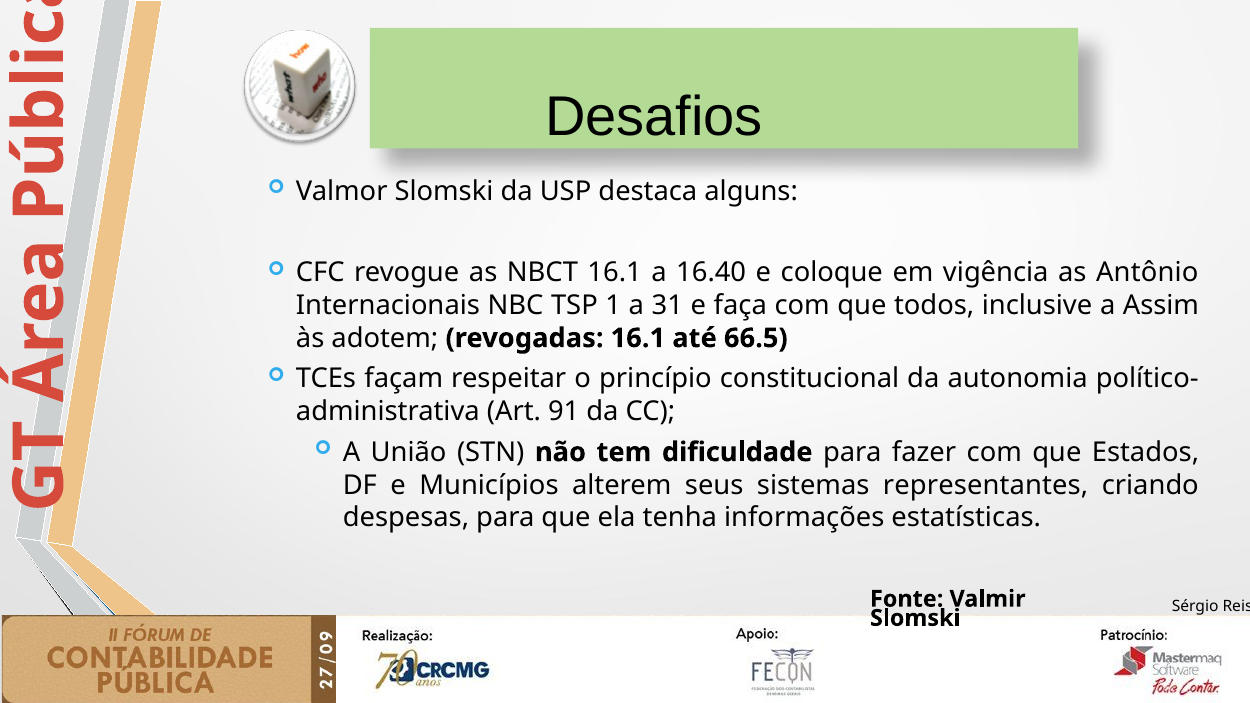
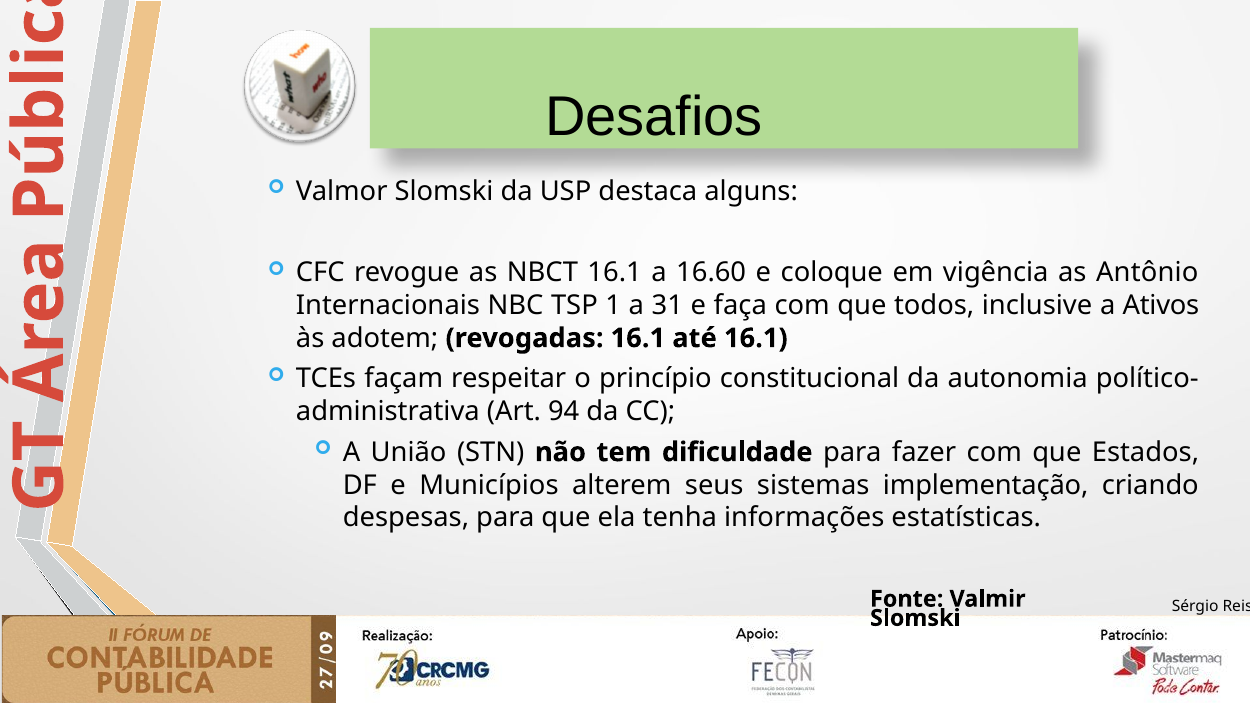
16.40: 16.40 -> 16.60
Assim: Assim -> Ativos
até 66.5: 66.5 -> 16.1
91: 91 -> 94
representantes: representantes -> implementação
